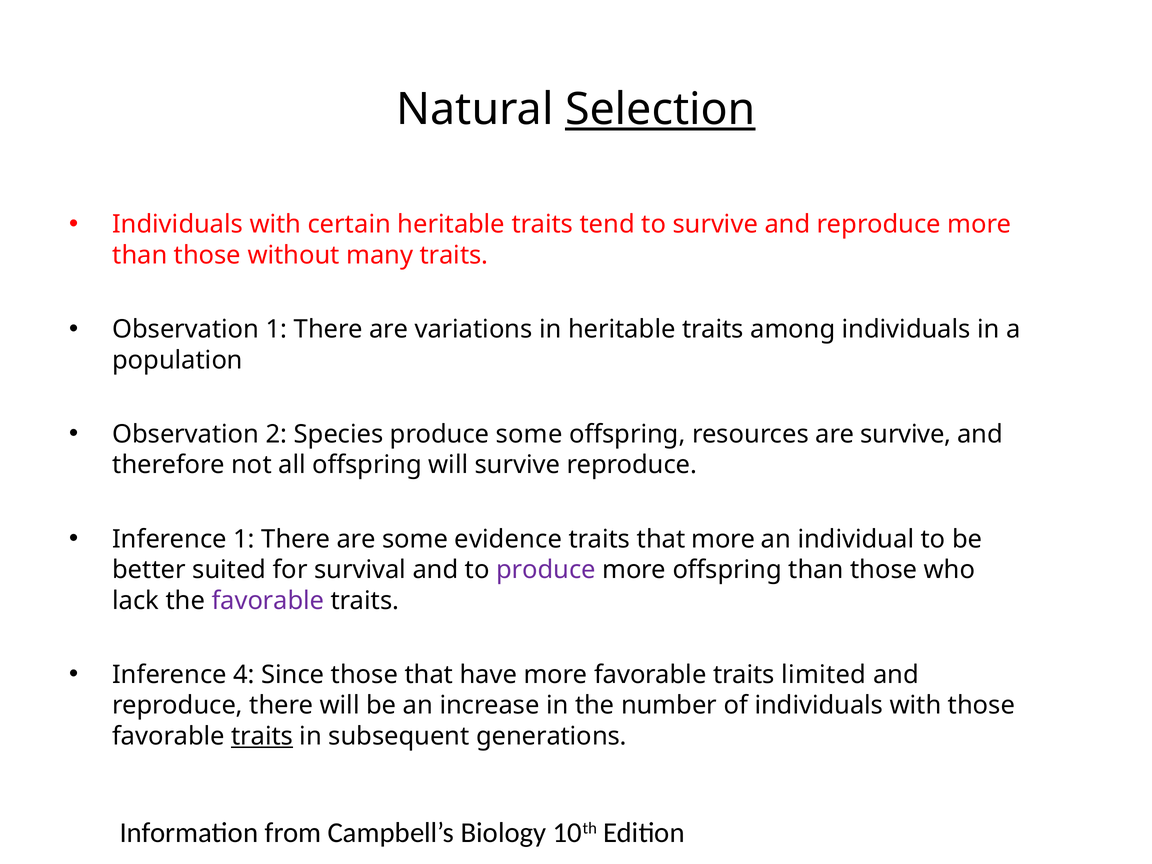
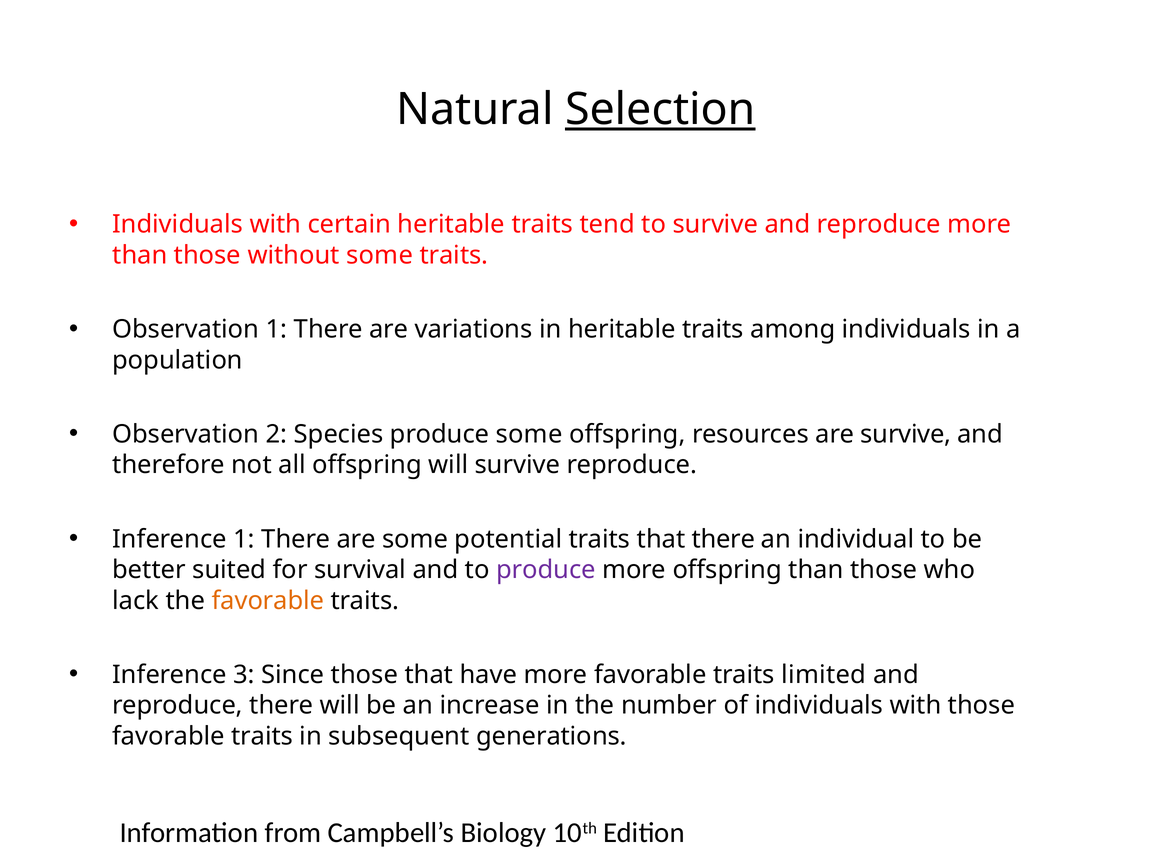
without many: many -> some
evidence: evidence -> potential
that more: more -> there
favorable at (268, 601) colour: purple -> orange
4: 4 -> 3
traits at (262, 736) underline: present -> none
